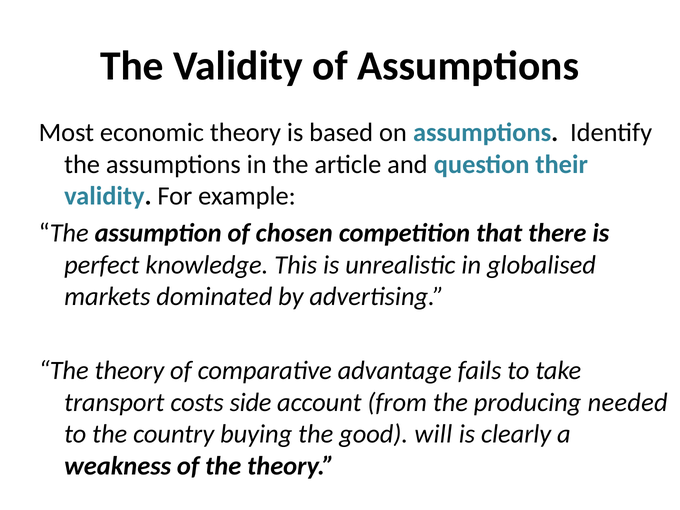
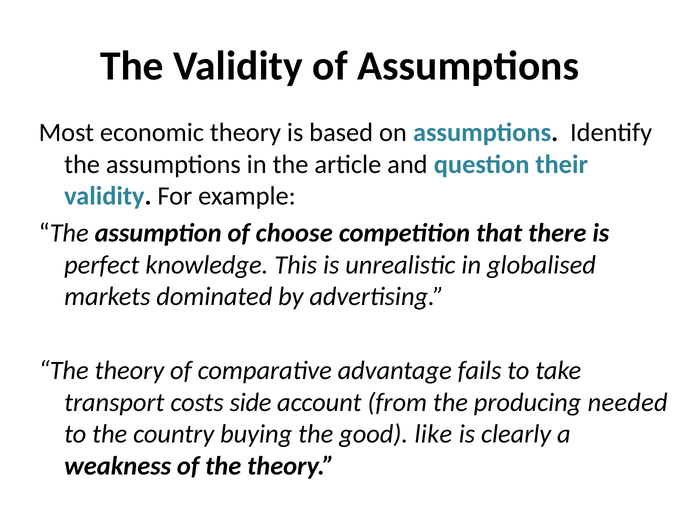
chosen: chosen -> choose
will: will -> like
